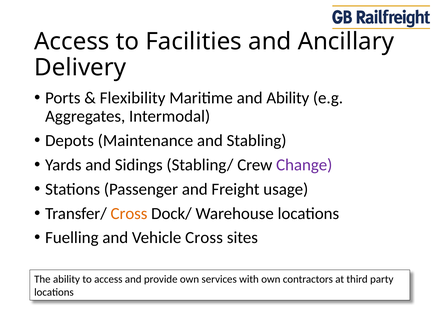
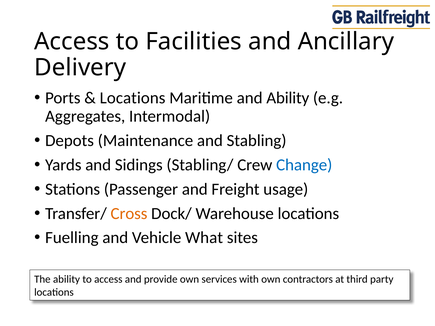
Flexibility at (133, 98): Flexibility -> Locations
Change colour: purple -> blue
Vehicle Cross: Cross -> What
